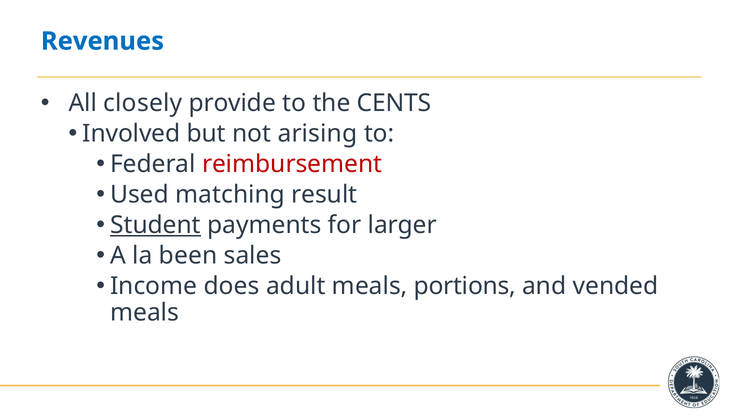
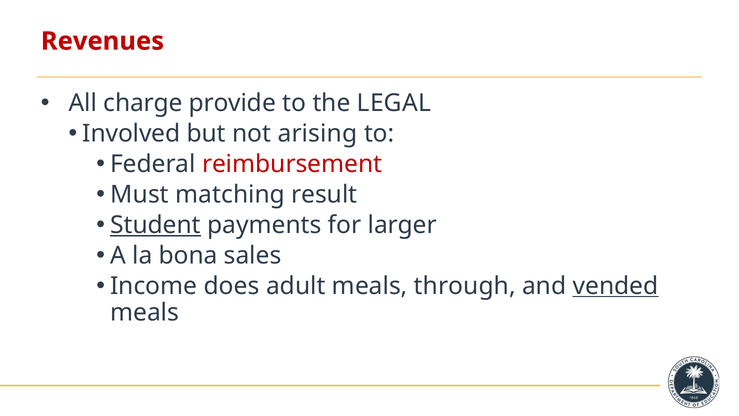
Revenues colour: blue -> red
closely: closely -> charge
CENTS: CENTS -> LEGAL
Used: Used -> Must
been: been -> bona
portions: portions -> through
vended underline: none -> present
